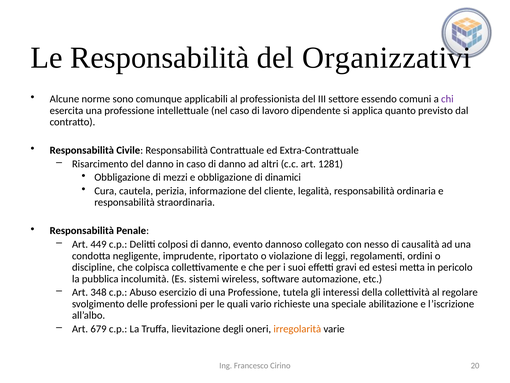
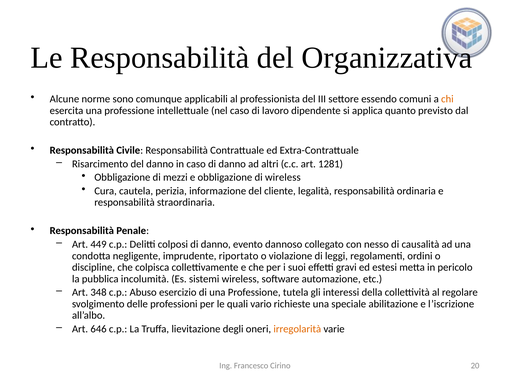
Organizzativi: Organizzativi -> Organizzativa
chi colour: purple -> orange
di dinamici: dinamici -> wireless
679: 679 -> 646
